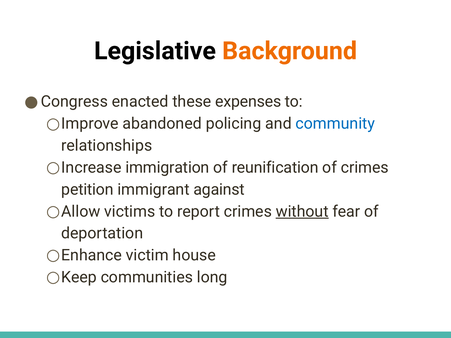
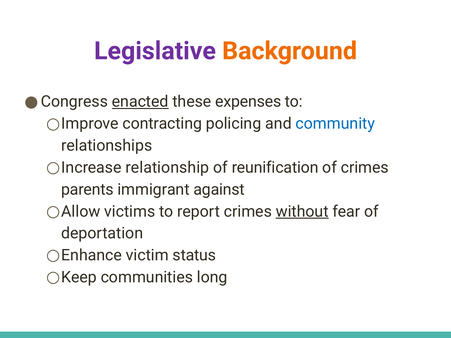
Legislative colour: black -> purple
enacted underline: none -> present
abandoned: abandoned -> contracting
immigration: immigration -> relationship
petition: petition -> parents
house: house -> status
